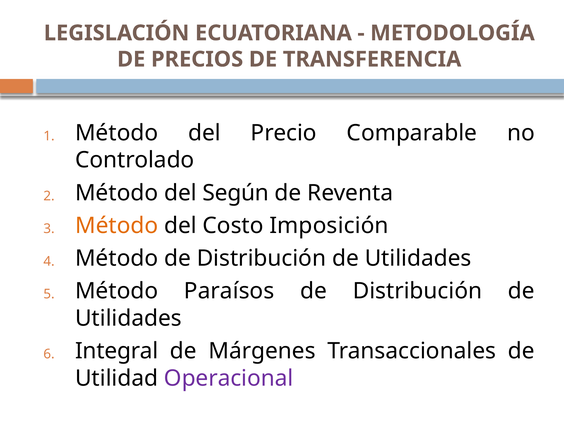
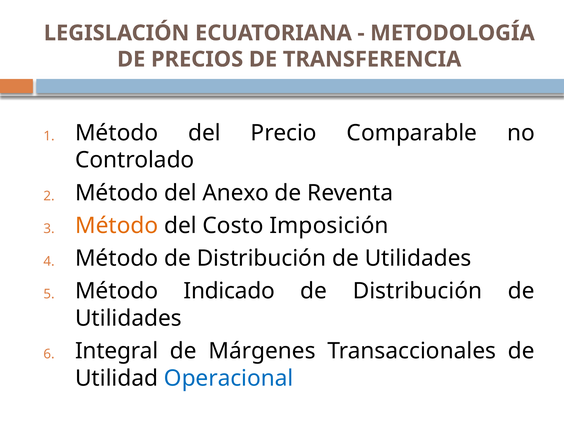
Según: Según -> Anexo
Paraísos: Paraísos -> Indicado
Operacional colour: purple -> blue
